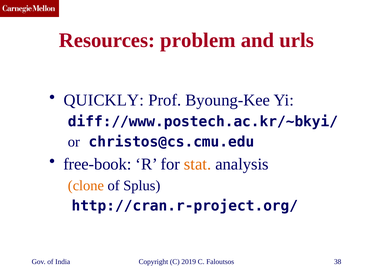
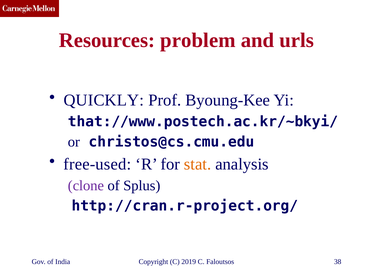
diff://www.postech.ac.kr/~bkyi/: diff://www.postech.ac.kr/~bkyi/ -> that://www.postech.ac.kr/~bkyi/
free-book: free-book -> free-used
clone colour: orange -> purple
